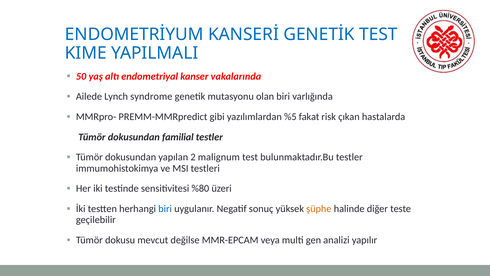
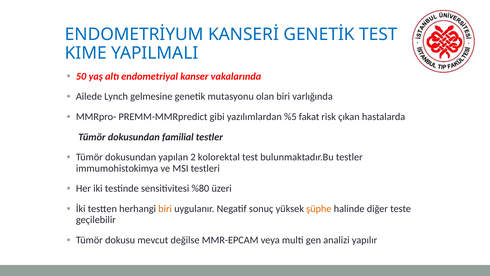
syndrome: syndrome -> gelmesine
malignum: malignum -> kolorektal
biri at (165, 209) colour: blue -> orange
